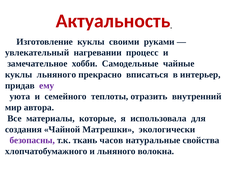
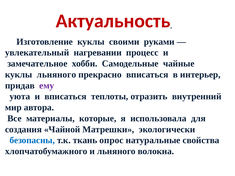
и семейного: семейного -> вписаться
безопасны colour: purple -> blue
часов: часов -> опрос
